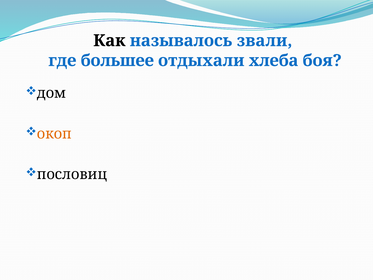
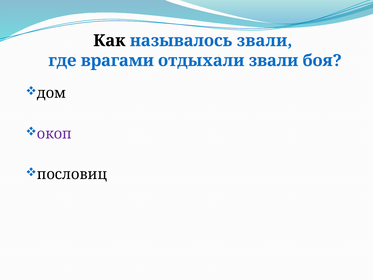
большее: большее -> врагами
отдыхали хлеба: хлеба -> звали
окоп colour: orange -> purple
